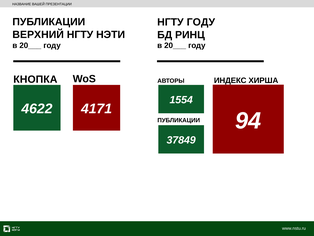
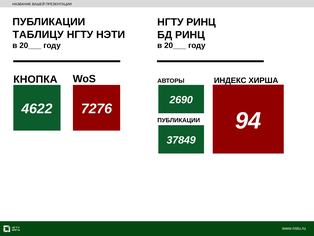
НГТУ ГОДУ: ГОДУ -> РИНЦ
ВЕРХНИЙ: ВЕРХНИЙ -> ТАБЛИЦУ
1554: 1554 -> 2690
4171: 4171 -> 7276
